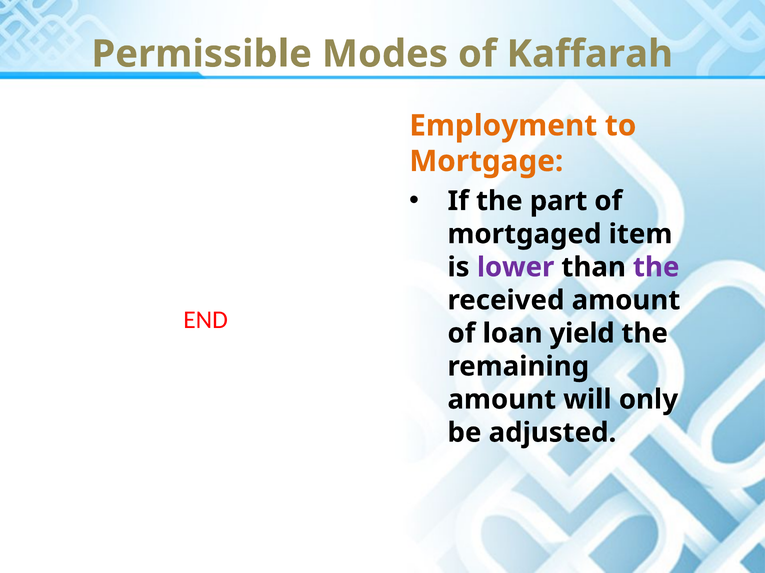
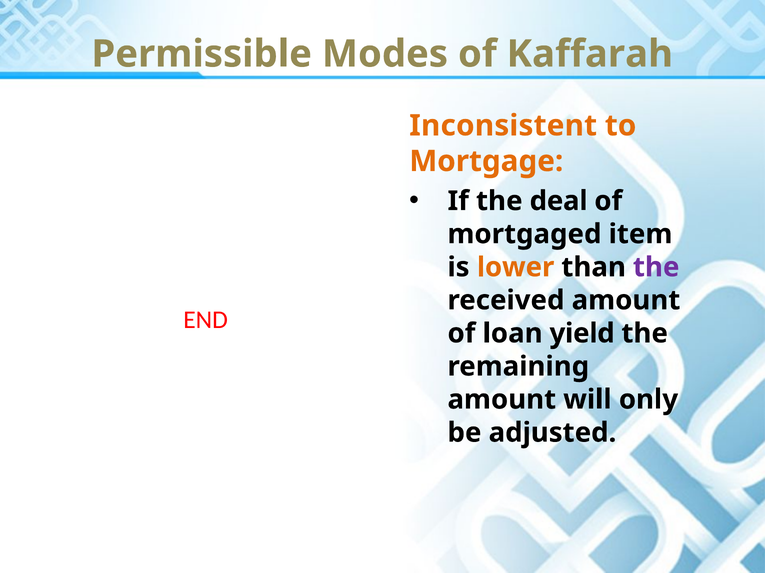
Employment: Employment -> Inconsistent
part: part -> deal
lower colour: purple -> orange
